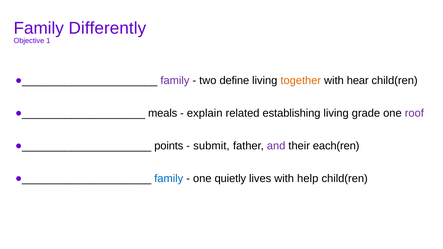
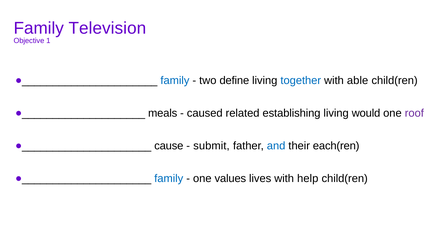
Differently: Differently -> Television
family at (175, 81) colour: purple -> blue
together colour: orange -> blue
hear: hear -> able
explain: explain -> caused
grade: grade -> would
points: points -> cause
and colour: purple -> blue
quietly: quietly -> values
